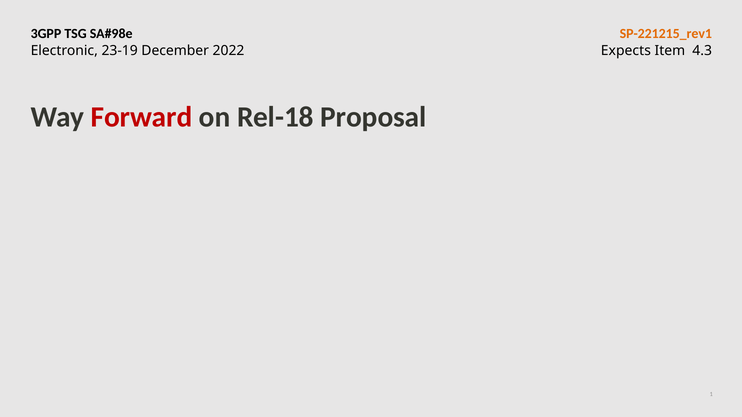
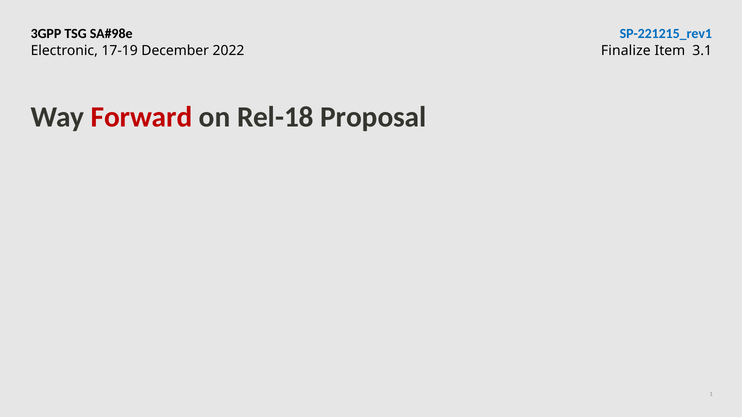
SP-221215_rev1 colour: orange -> blue
23-19: 23-19 -> 17-19
Expects: Expects -> Finalize
4.3: 4.3 -> 3.1
